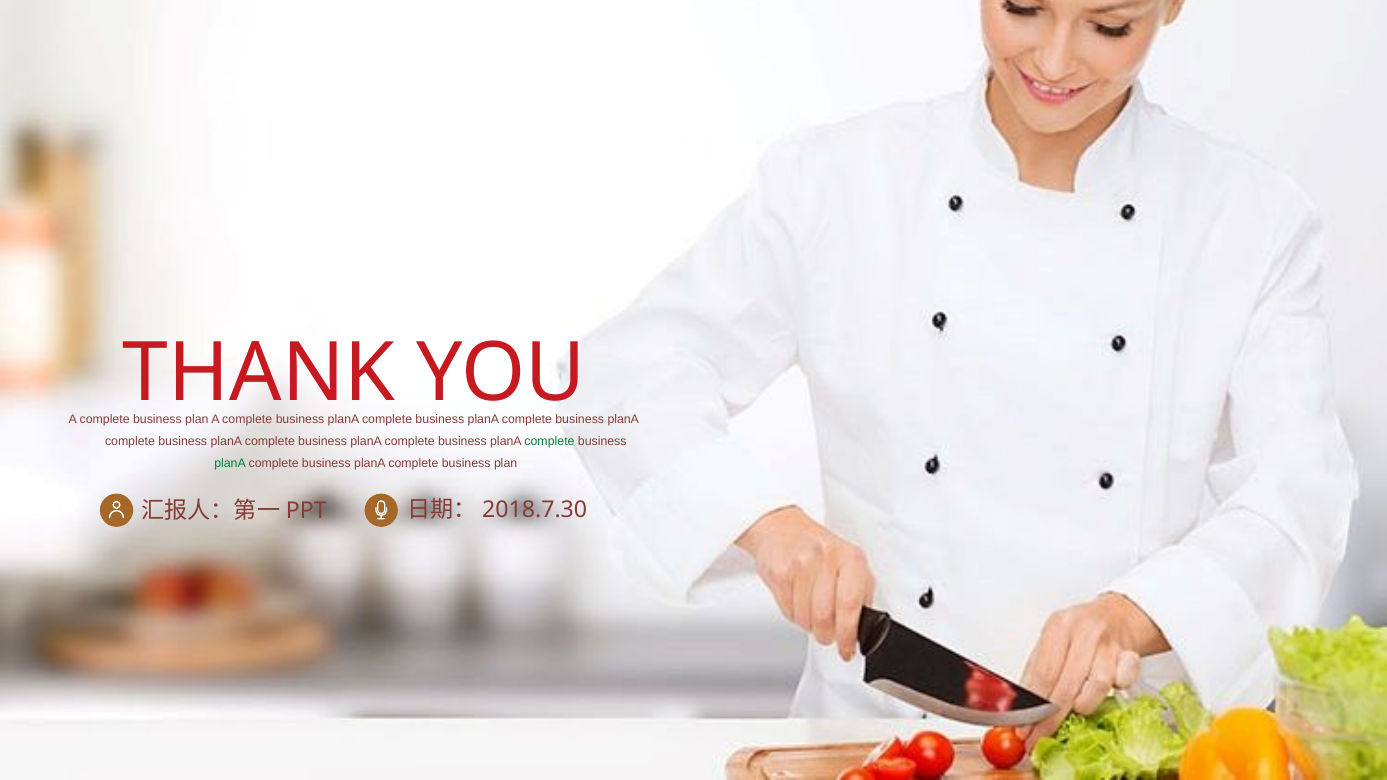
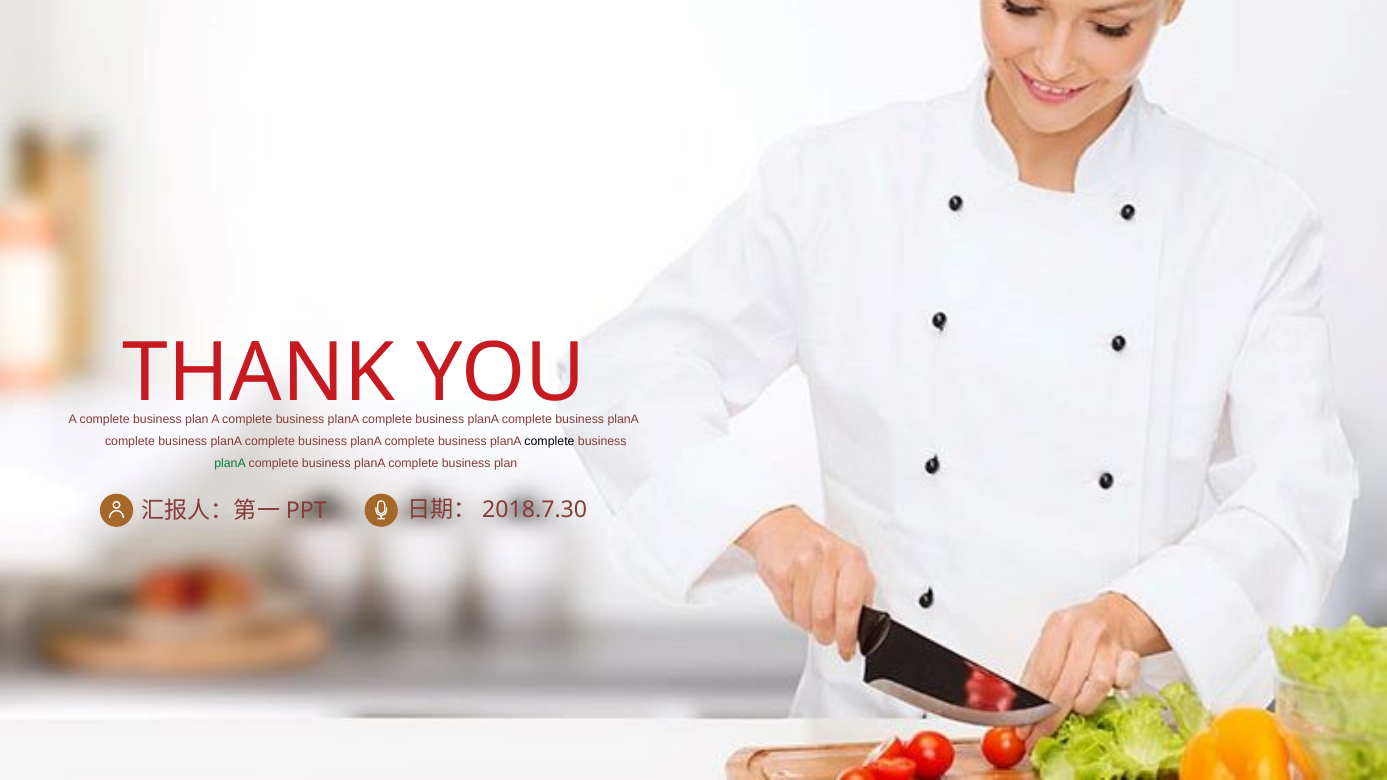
complete at (549, 441) colour: green -> black
